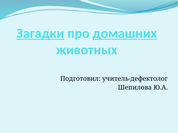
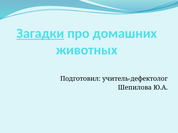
домашних underline: present -> none
